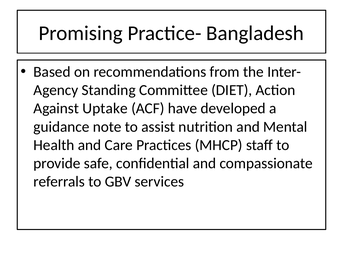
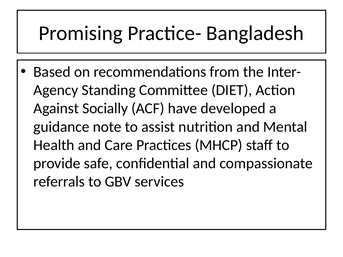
Uptake: Uptake -> Socially
